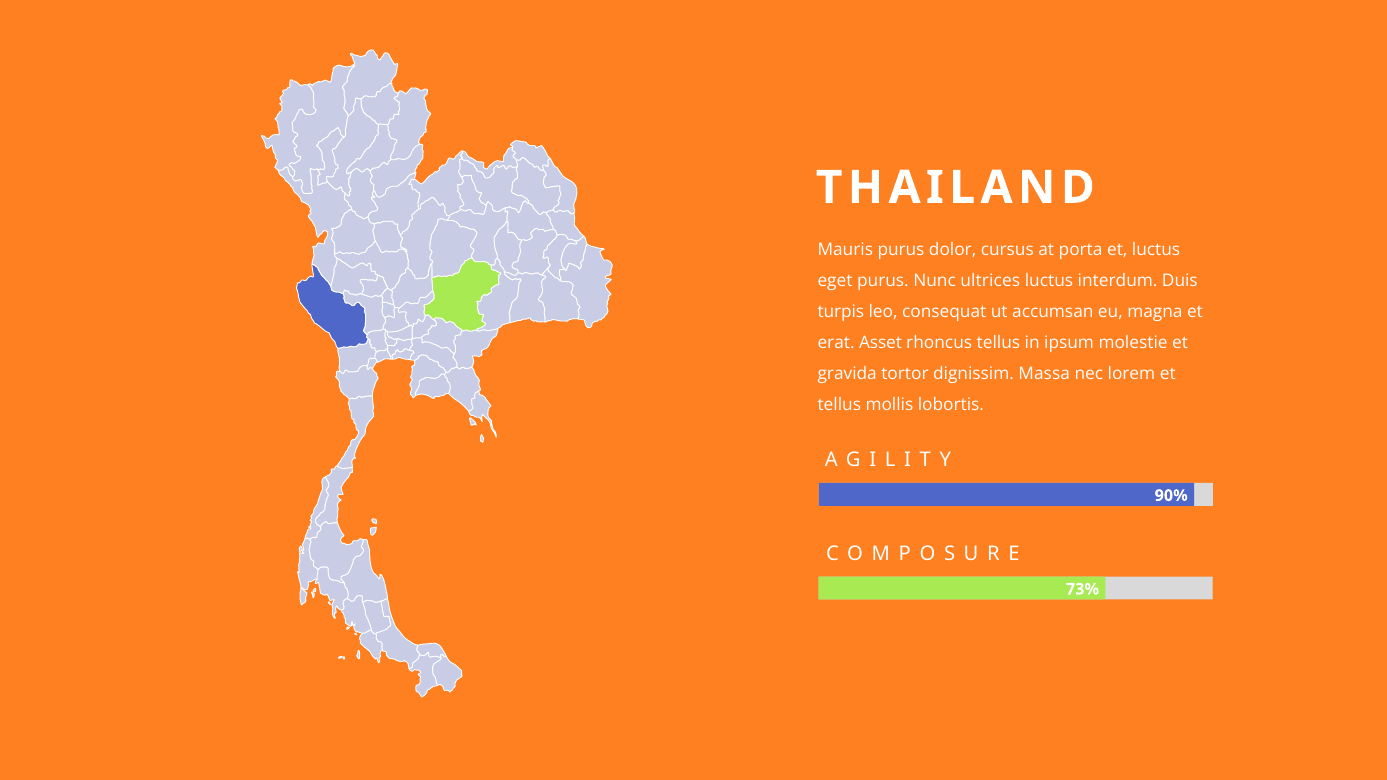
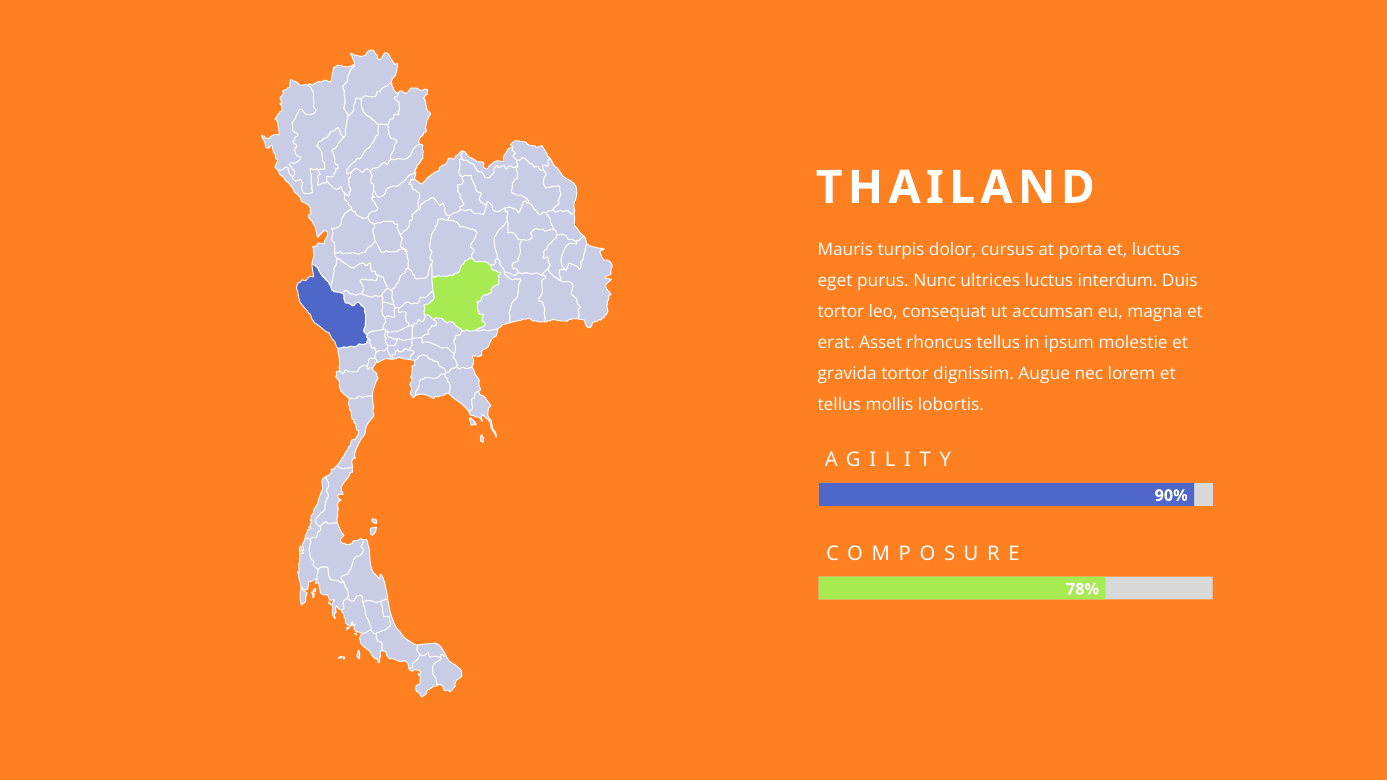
Mauris purus: purus -> turpis
turpis at (841, 312): turpis -> tortor
Massa: Massa -> Augue
73%: 73% -> 78%
